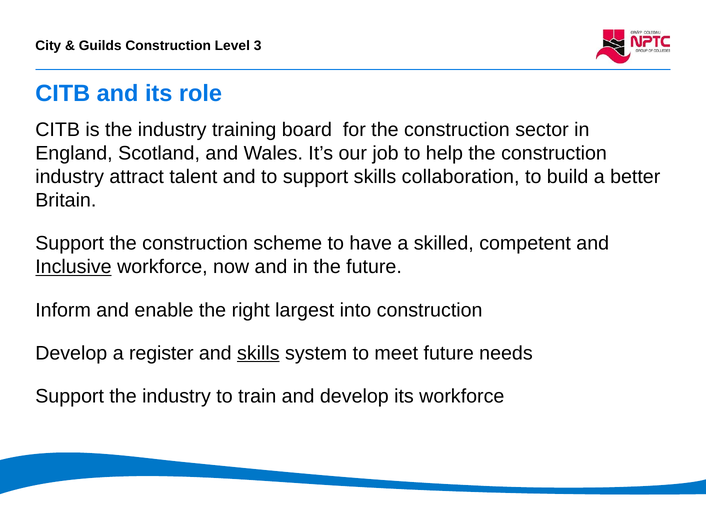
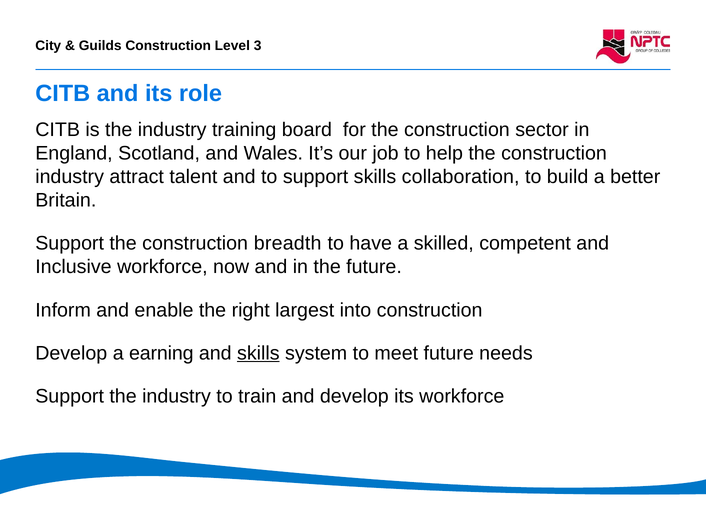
scheme: scheme -> breadth
Inclusive underline: present -> none
register: register -> earning
